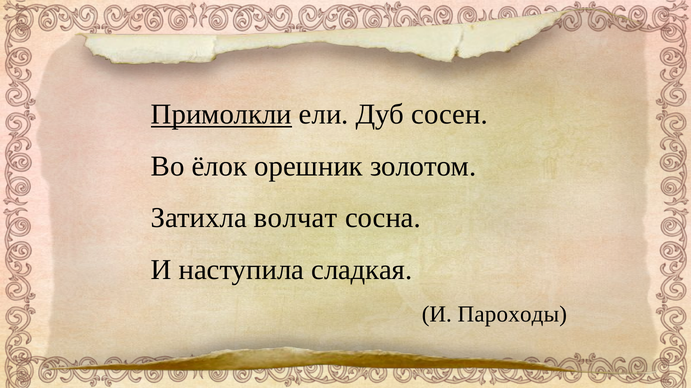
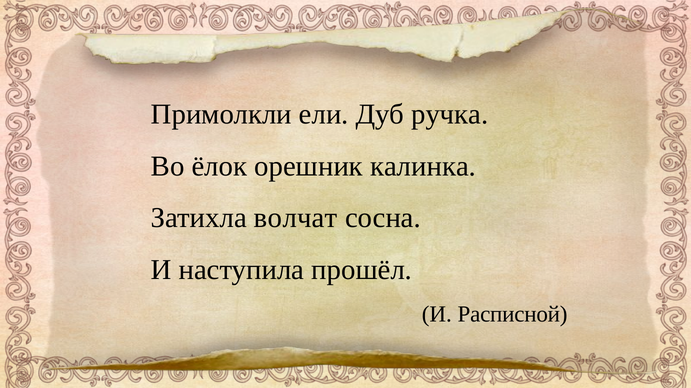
Примолкли underline: present -> none
сосен: сосен -> ручка
золотом: золотом -> калинка
сладкая: сладкая -> прошёл
Пароходы: Пароходы -> Расписной
